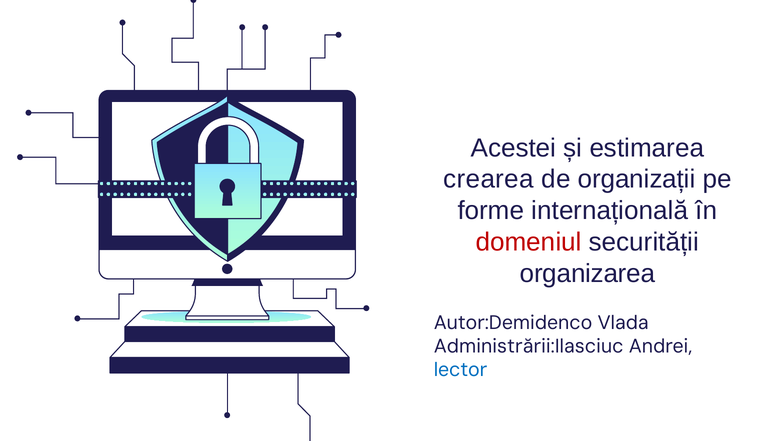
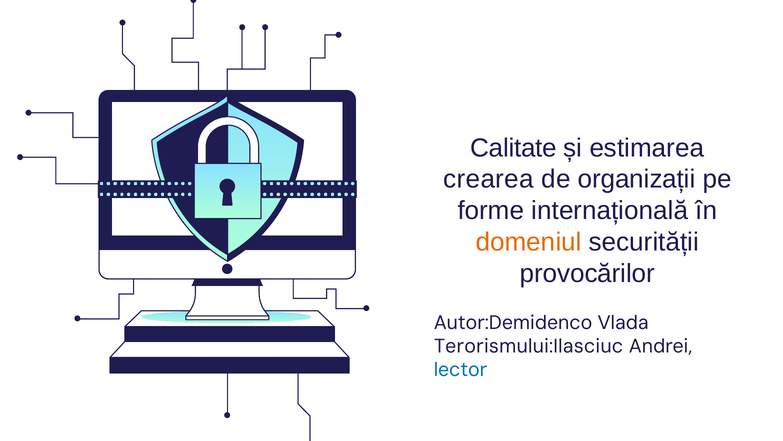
Acestei: Acestei -> Calitate
domeniul colour: red -> orange
organizarea: organizarea -> provocărilor
Administrării:Ilasciuc: Administrării:Ilasciuc -> Terorismului:Ilasciuc
